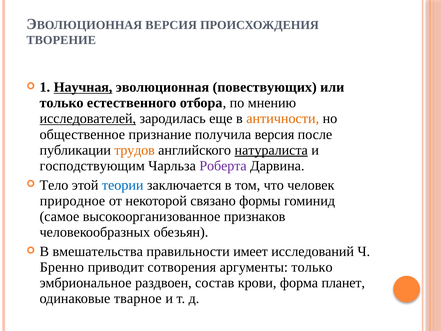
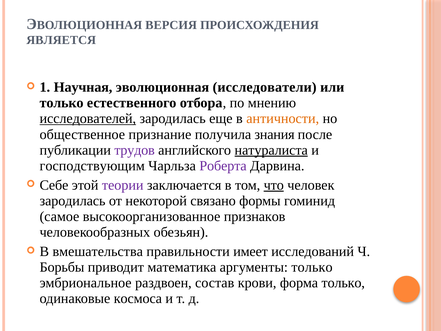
ТВОРЕНИЕ: ТВОРЕНИЕ -> ЯВЛЯЕТСЯ
Научная underline: present -> none
повествующих: повествующих -> исследователи
получила версия: версия -> знания
трудов colour: orange -> purple
Тело: Тело -> Себе
теории colour: blue -> purple
что underline: none -> present
природное at (72, 201): природное -> зародилась
Бренно: Бренно -> Борьбы
сотворения: сотворения -> математика
форма планет: планет -> только
тварное: тварное -> космоса
